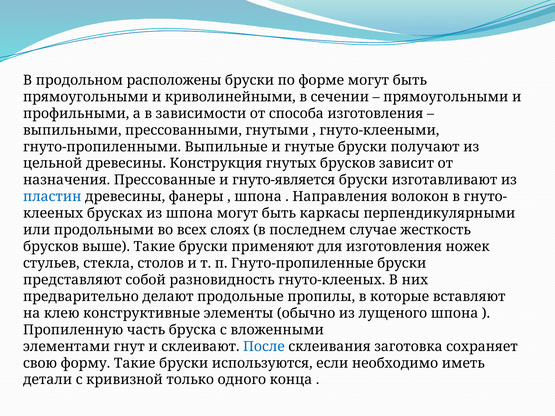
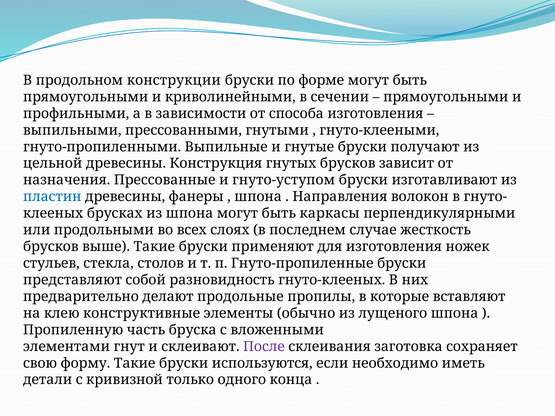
расположены: расположены -> конструкции
гнуто-является: гнуто-является -> гнуто-уступом
После colour: blue -> purple
